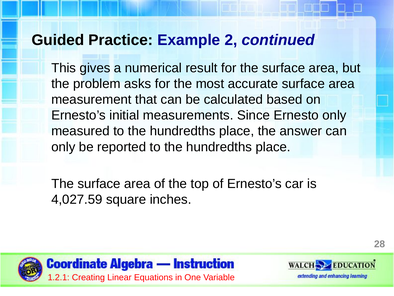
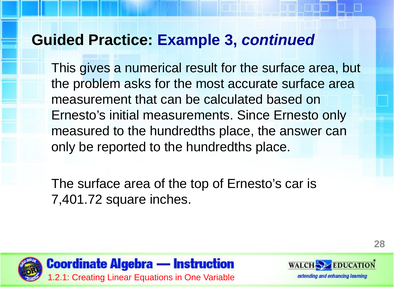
2: 2 -> 3
4,027.59: 4,027.59 -> 7,401.72
